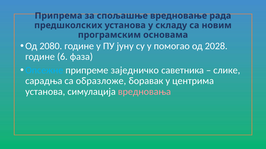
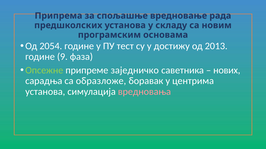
2080: 2080 -> 2054
јуну: јуну -> тест
помогао: помогао -> достижу
2028: 2028 -> 2013
6: 6 -> 9
Опсежне colour: light blue -> light green
слике: слике -> нових
